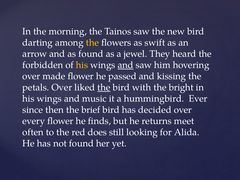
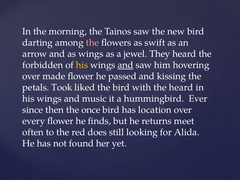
the at (92, 43) colour: yellow -> pink
as found: found -> wings
petals Over: Over -> Took
the at (104, 87) underline: present -> none
the bright: bright -> heard
brief: brief -> once
decided: decided -> location
